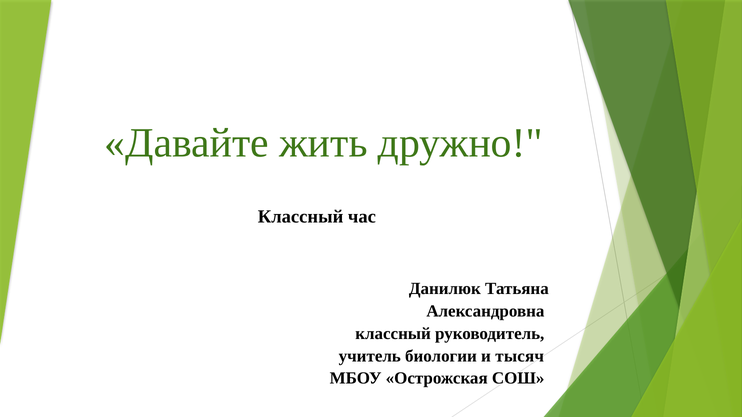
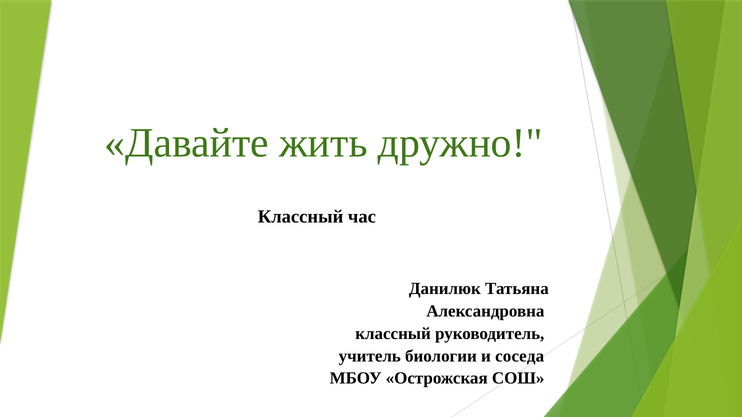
тысяч: тысяч -> соседа
